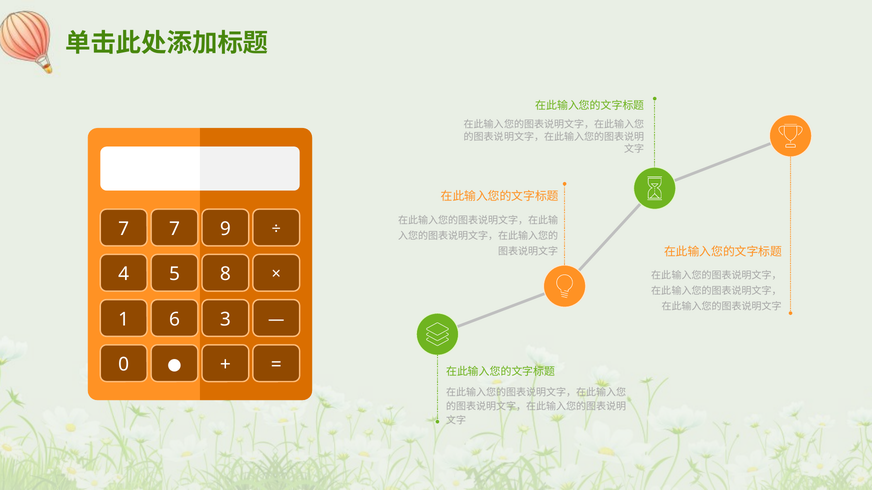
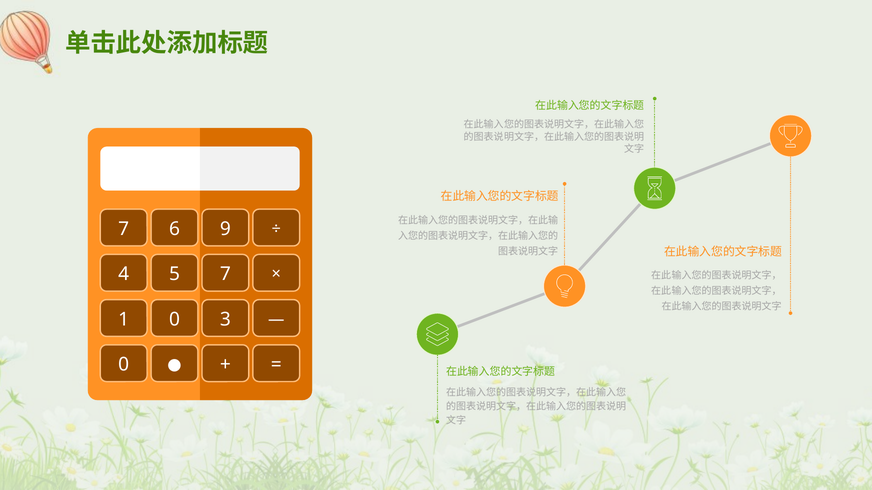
7 7: 7 -> 6
5 8: 8 -> 7
1 6: 6 -> 0
